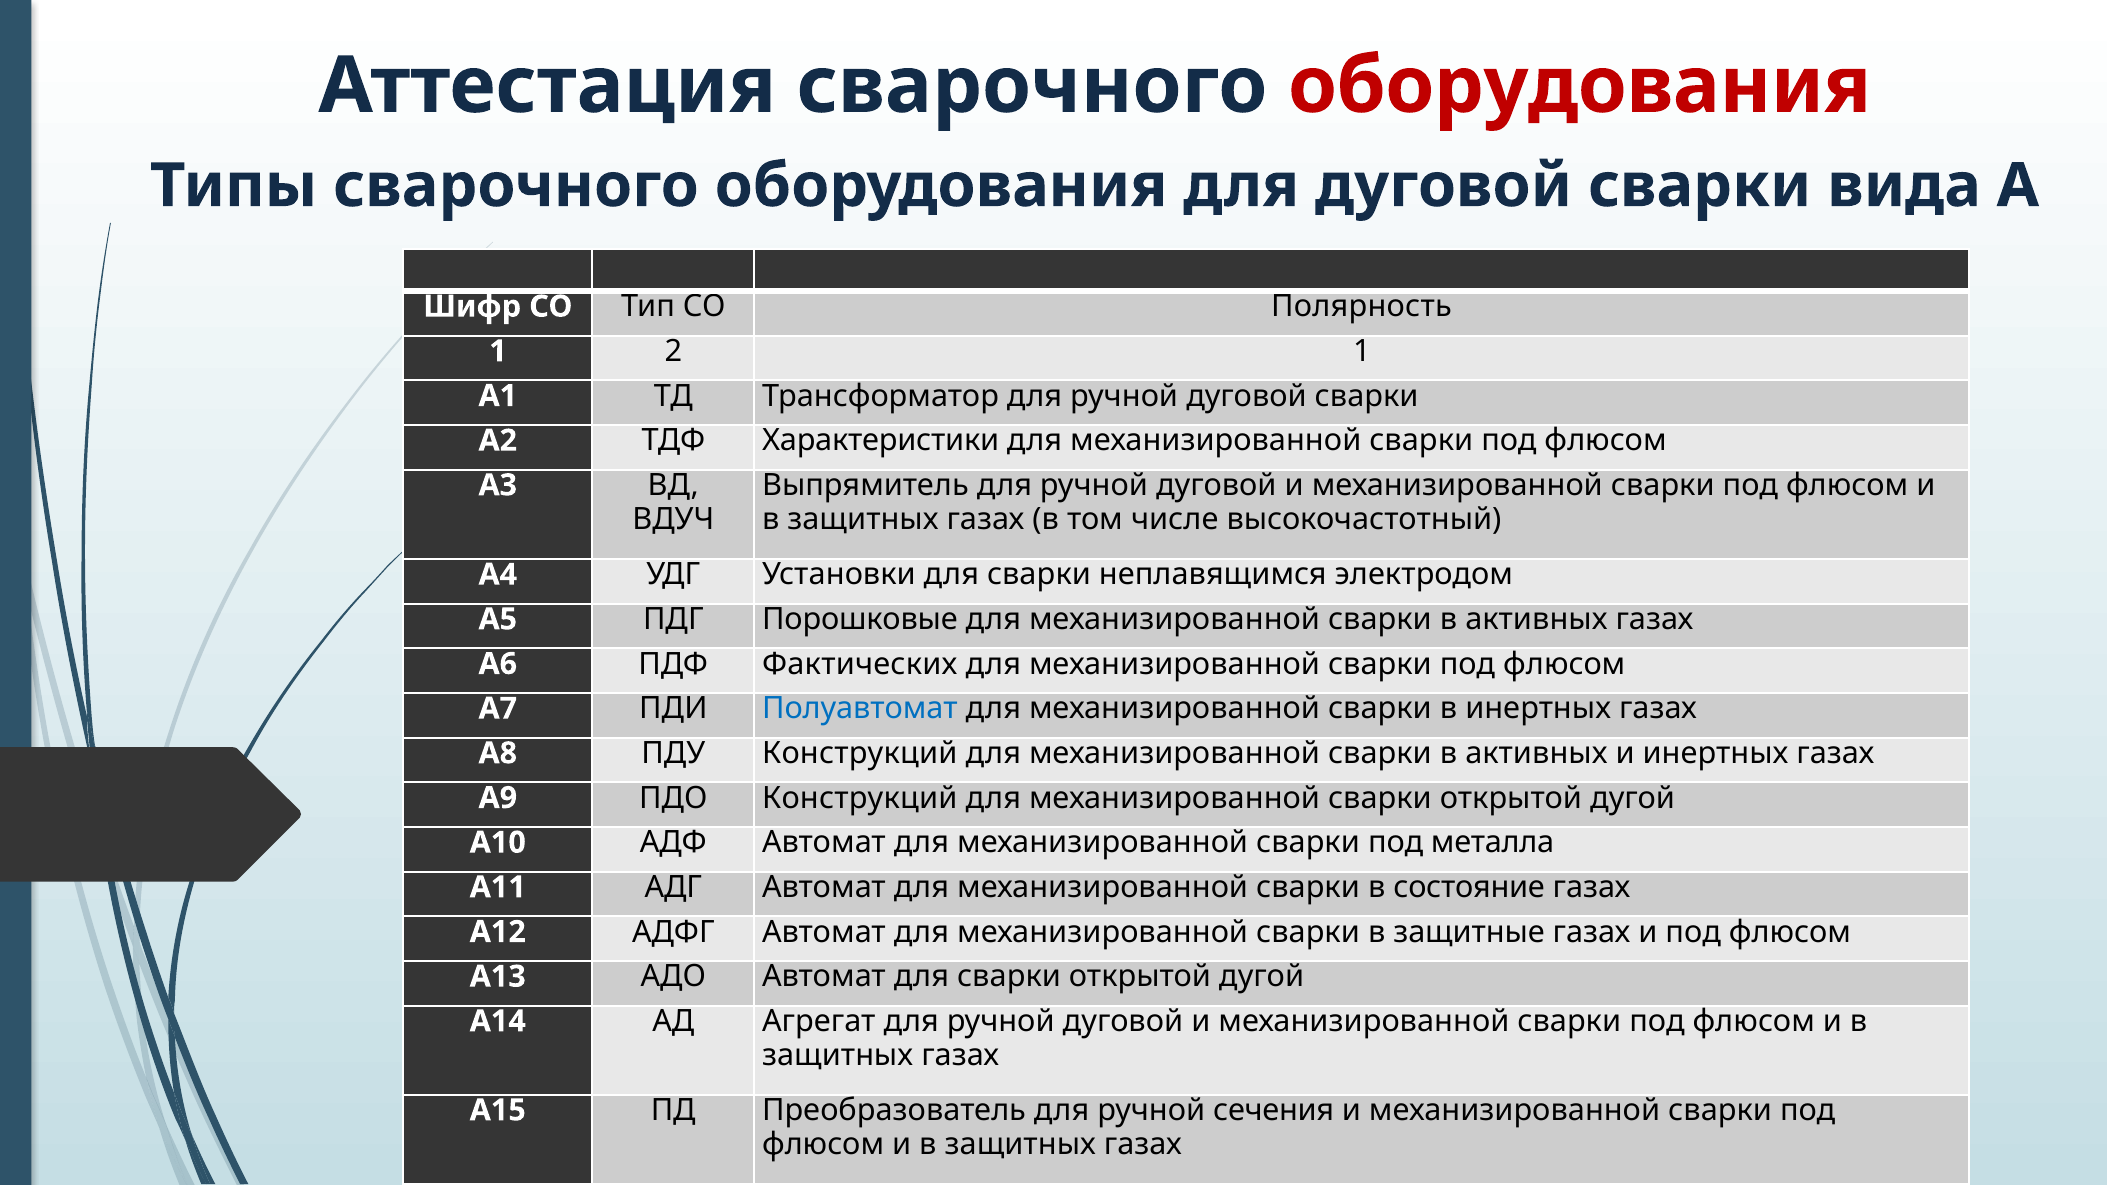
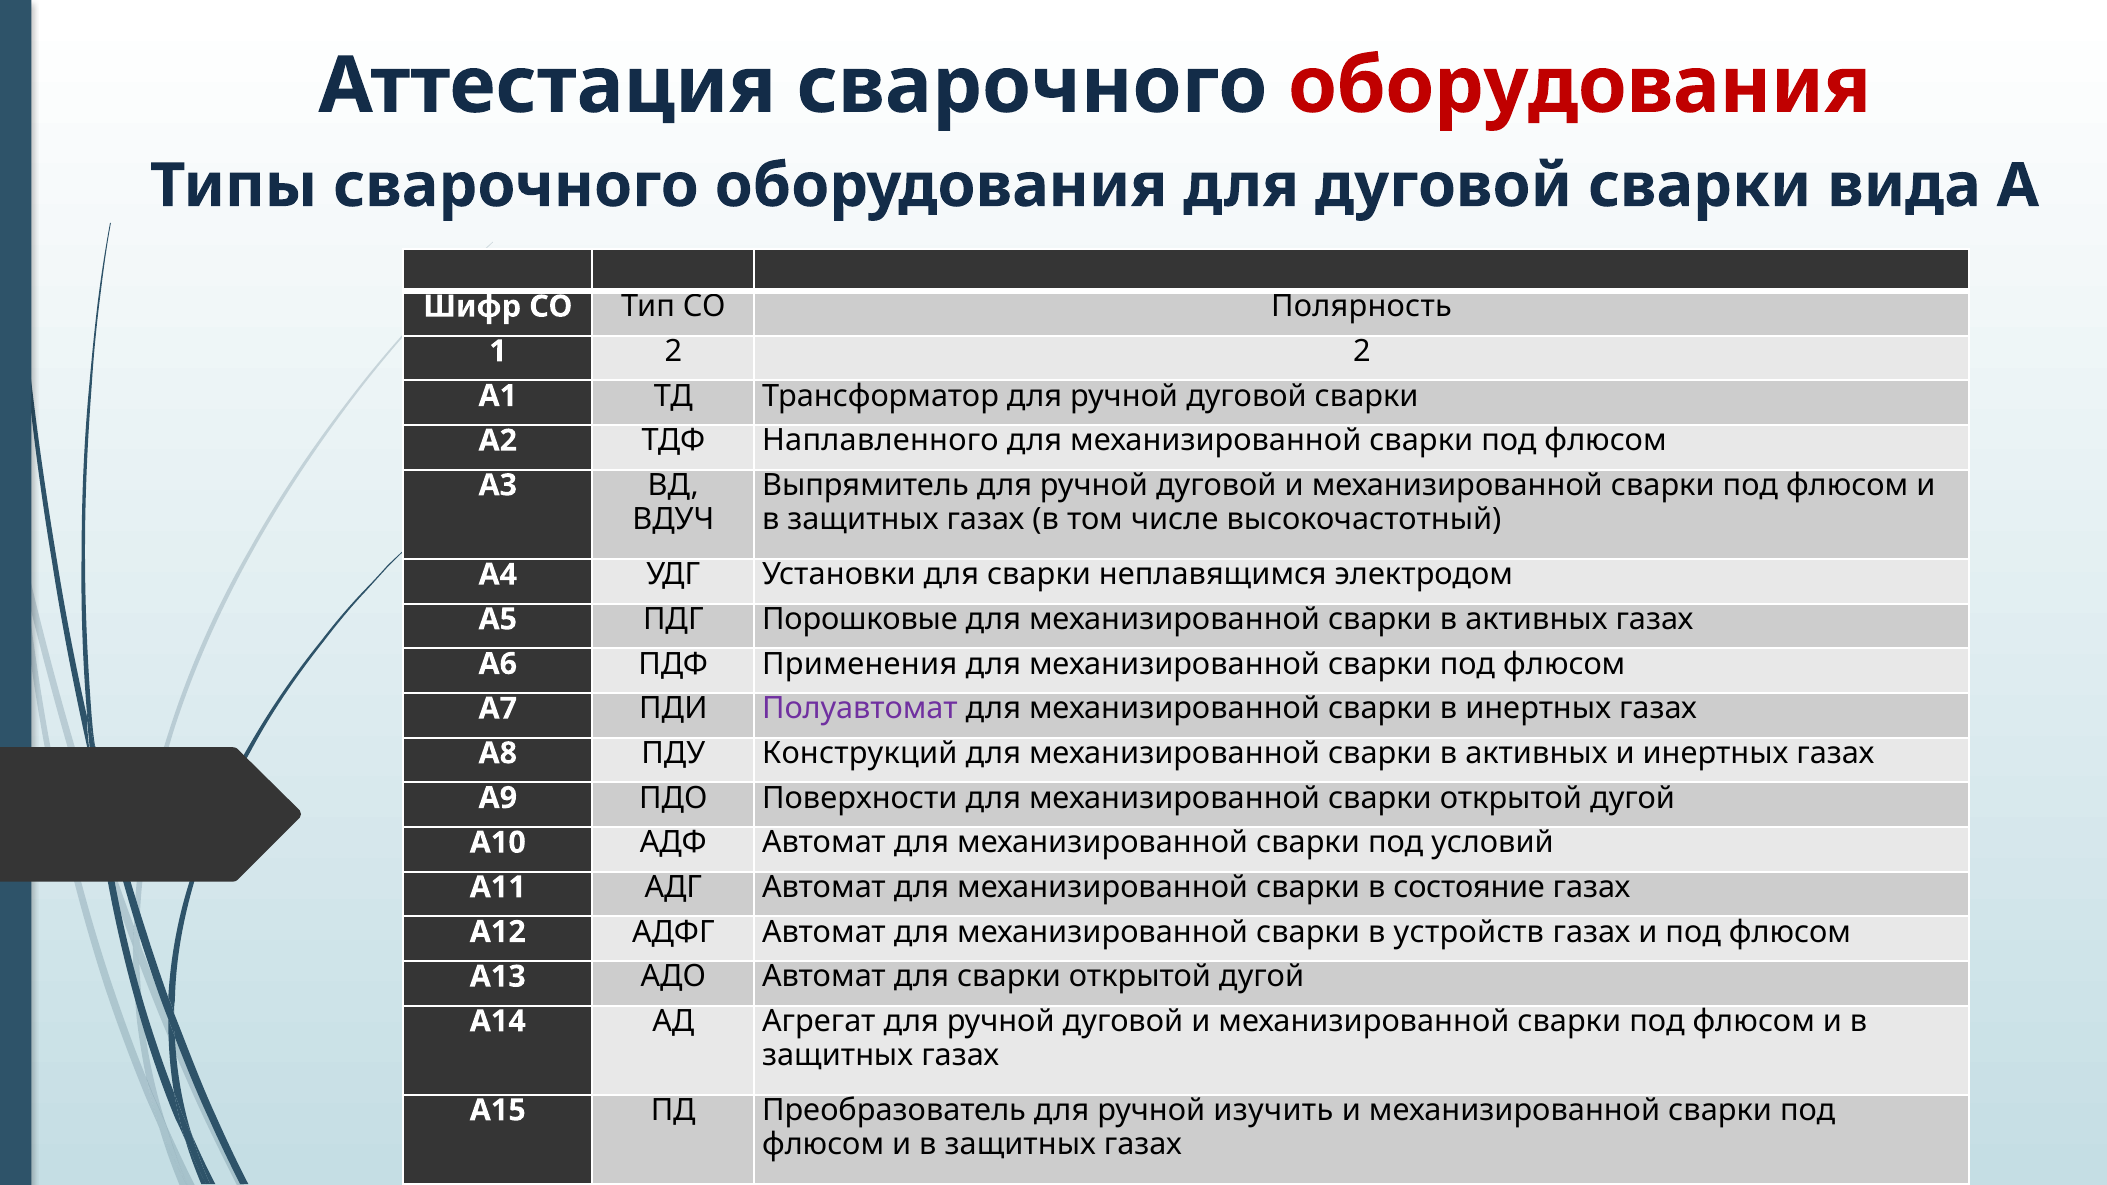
2 1: 1 -> 2
Характеристики: Характеристики -> Наплавленного
Фактических: Фактических -> Применения
Полуавтомат colour: blue -> purple
ПДО Конструкций: Конструкций -> Поверхности
металла: металла -> условий
защитные: защитные -> устройств
сечения: сечения -> изучить
